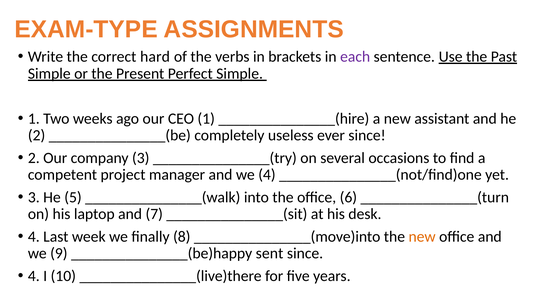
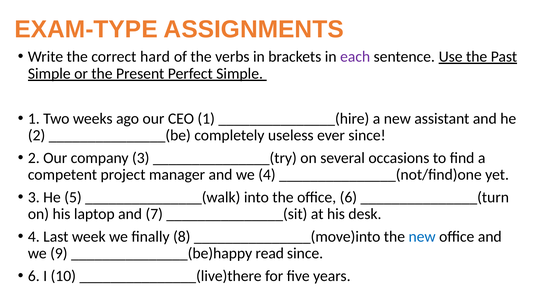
new at (422, 236) colour: orange -> blue
sent: sent -> read
4 at (34, 275): 4 -> 6
